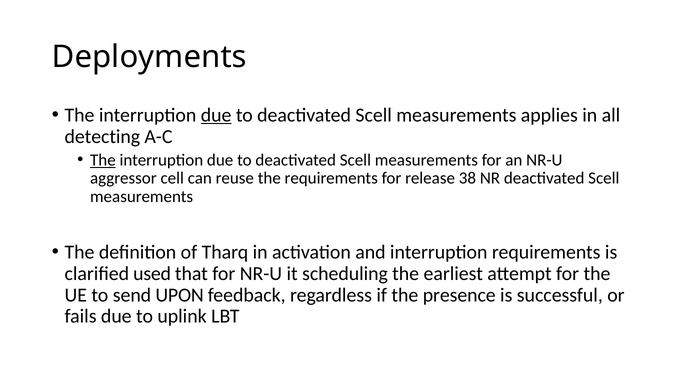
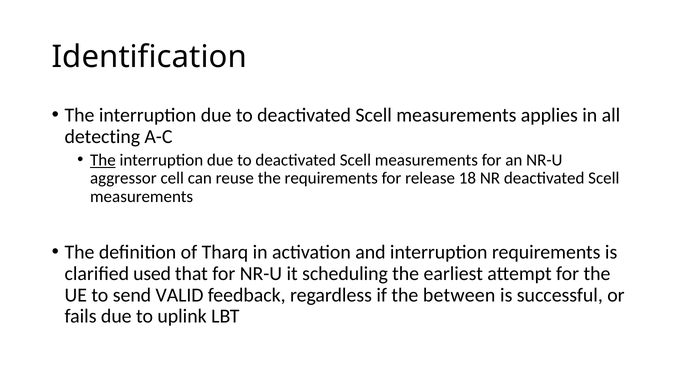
Deployments: Deployments -> Identification
due at (216, 115) underline: present -> none
38: 38 -> 18
UPON: UPON -> VALID
presence: presence -> between
